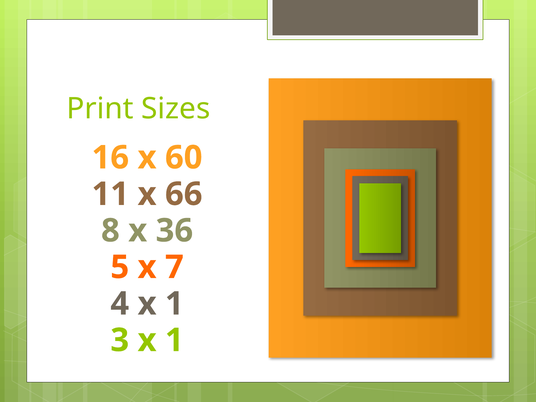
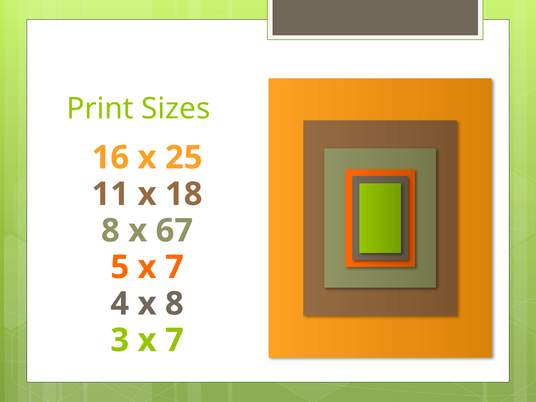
60: 60 -> 25
66: 66 -> 18
36: 36 -> 67
4 x 1: 1 -> 8
3 x 1: 1 -> 7
